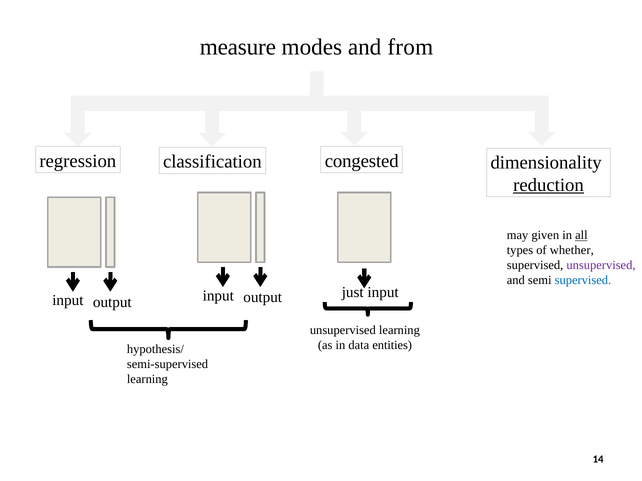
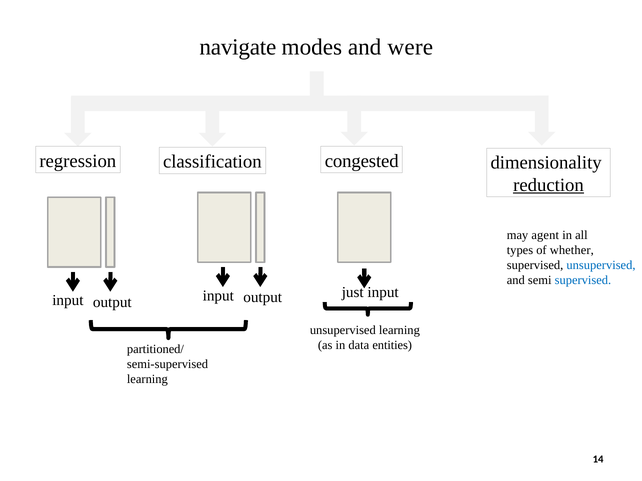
measure: measure -> navigate
from: from -> were
given: given -> agent
all underline: present -> none
unsupervised at (601, 266) colour: purple -> blue
hypothesis/: hypothesis/ -> partitioned/
